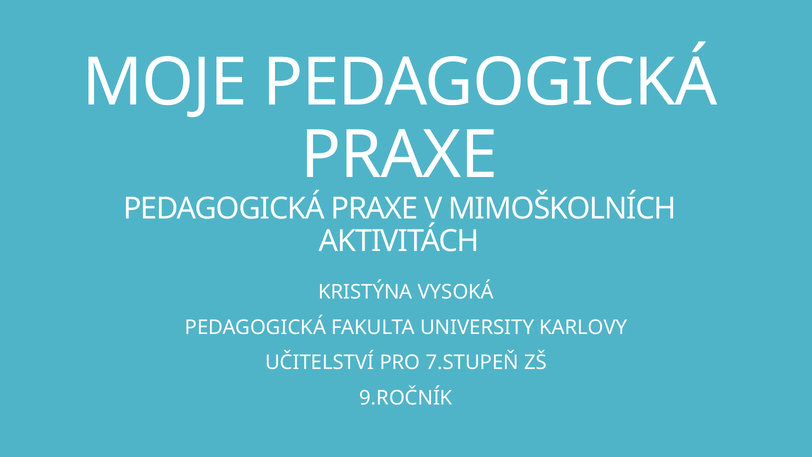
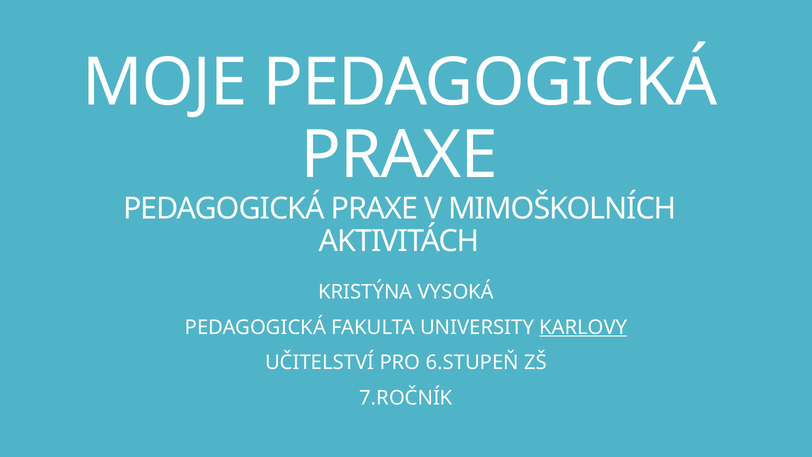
KARLOVY underline: none -> present
7.STUPEŇ: 7.STUPEŇ -> 6.STUPEŇ
9.ROČNÍK: 9.ROČNÍK -> 7.ROČNÍK
